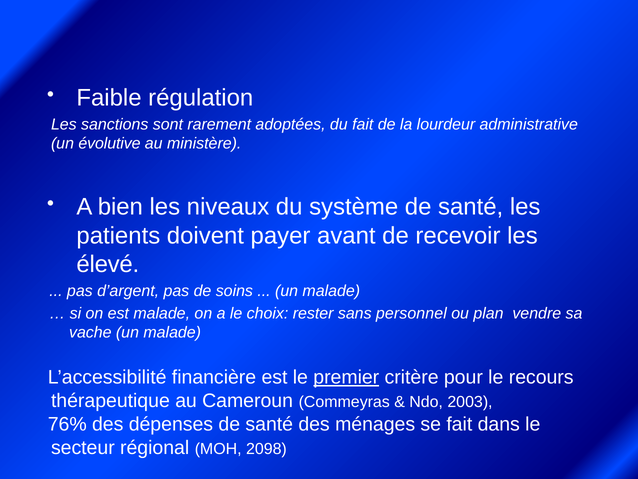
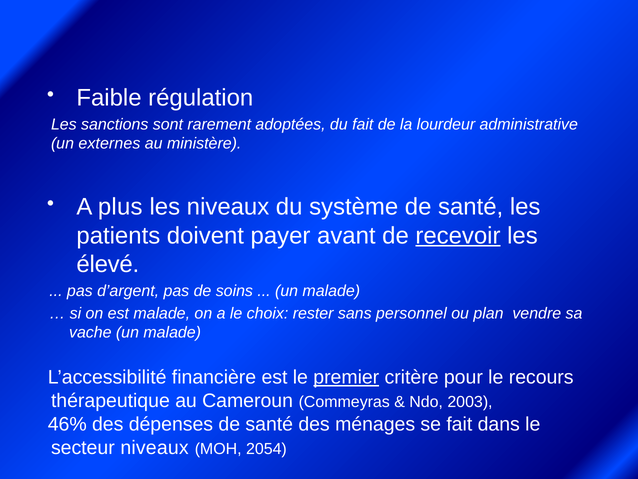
évolutive: évolutive -> externes
bien: bien -> plus
recevoir underline: none -> present
76%: 76% -> 46%
secteur régional: régional -> niveaux
2098: 2098 -> 2054
